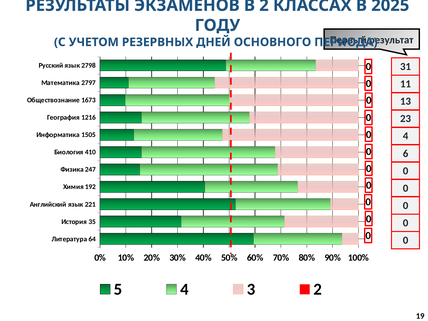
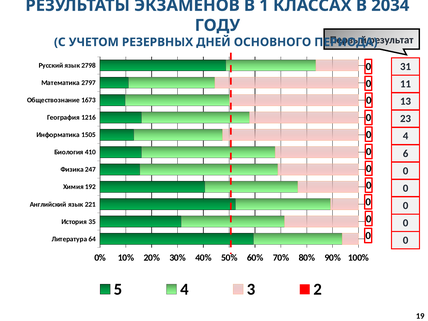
В 2: 2 -> 1
2025: 2025 -> 2034
